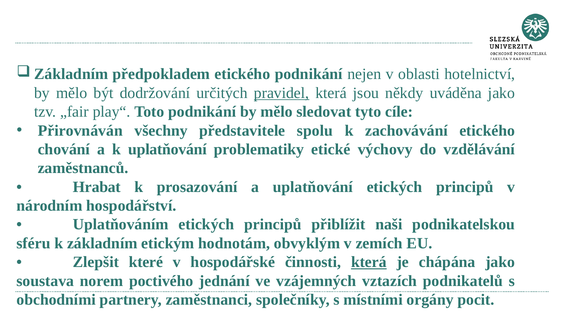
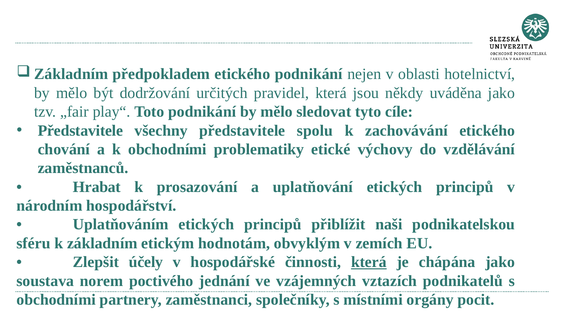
pravidel underline: present -> none
Přirovnáván at (80, 130): Přirovnáván -> Představitele
k uplatňování: uplatňování -> obchodními
které: které -> účely
